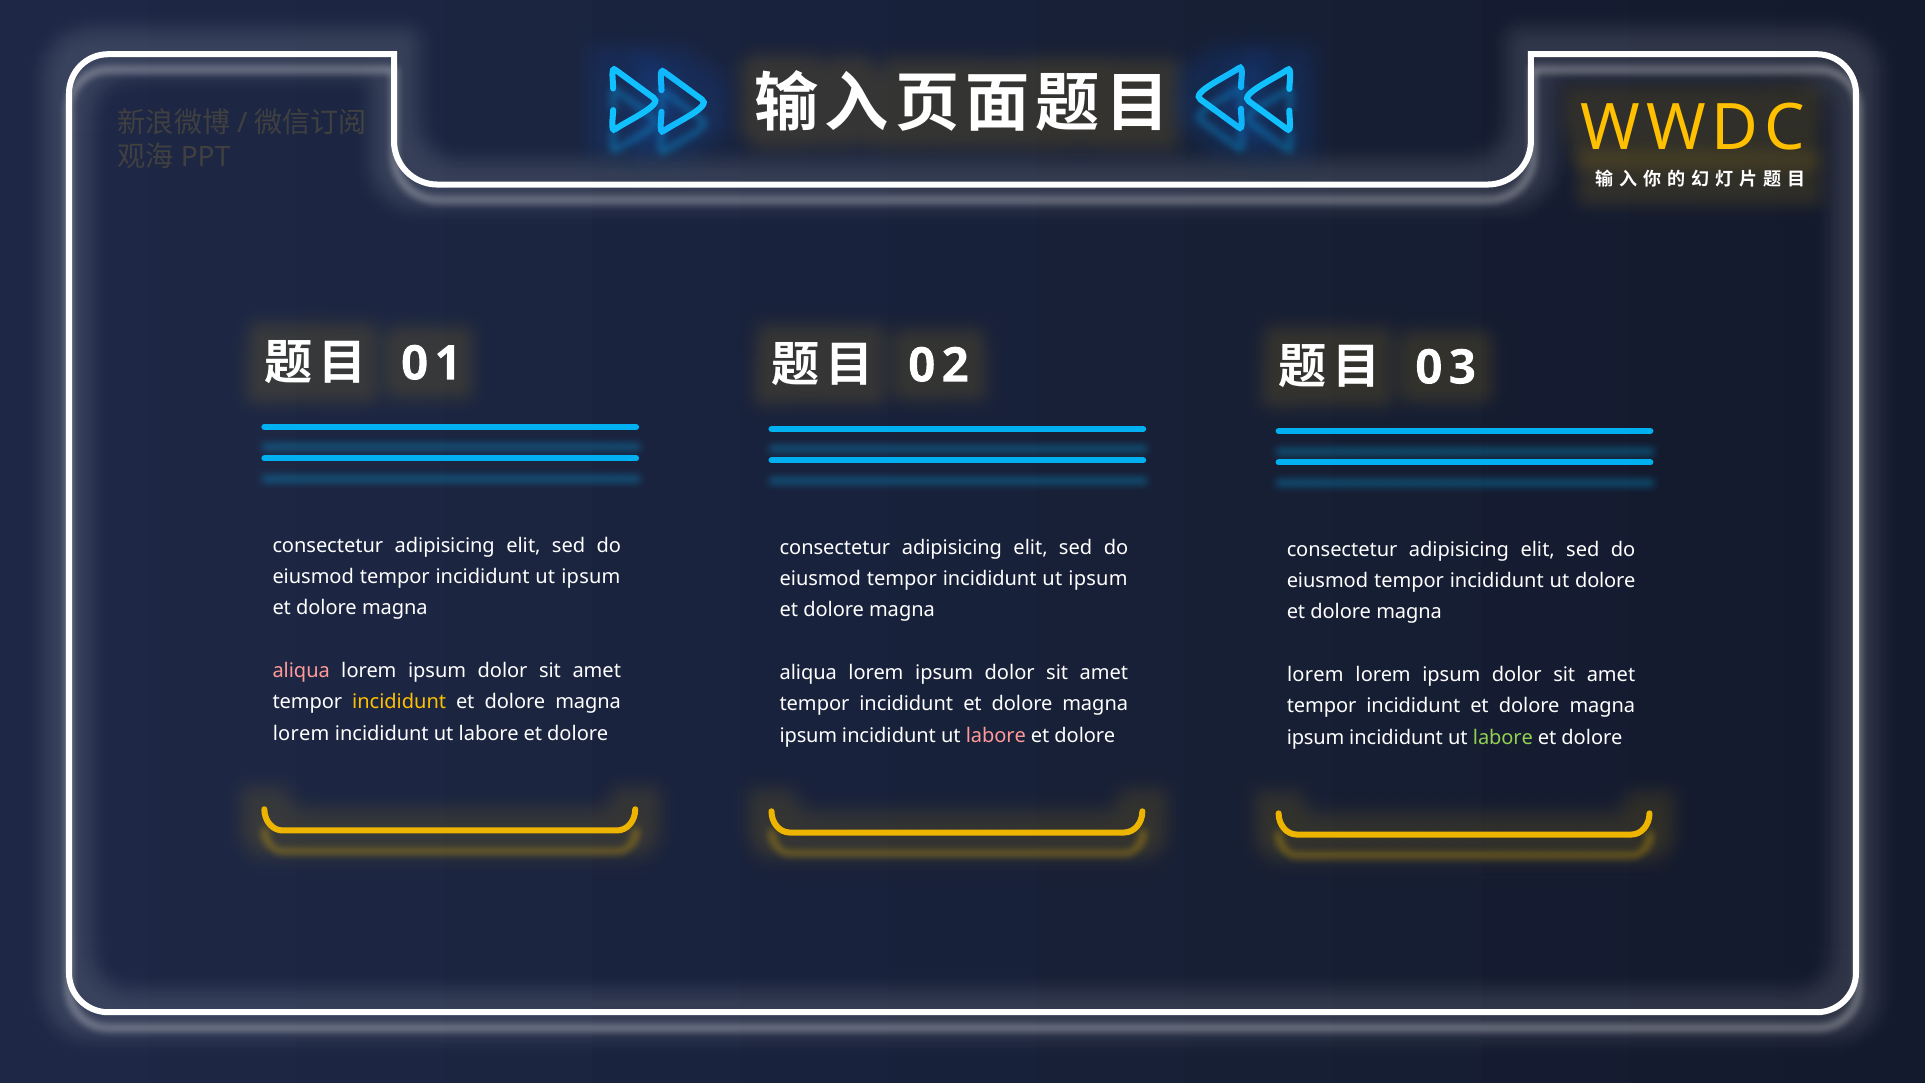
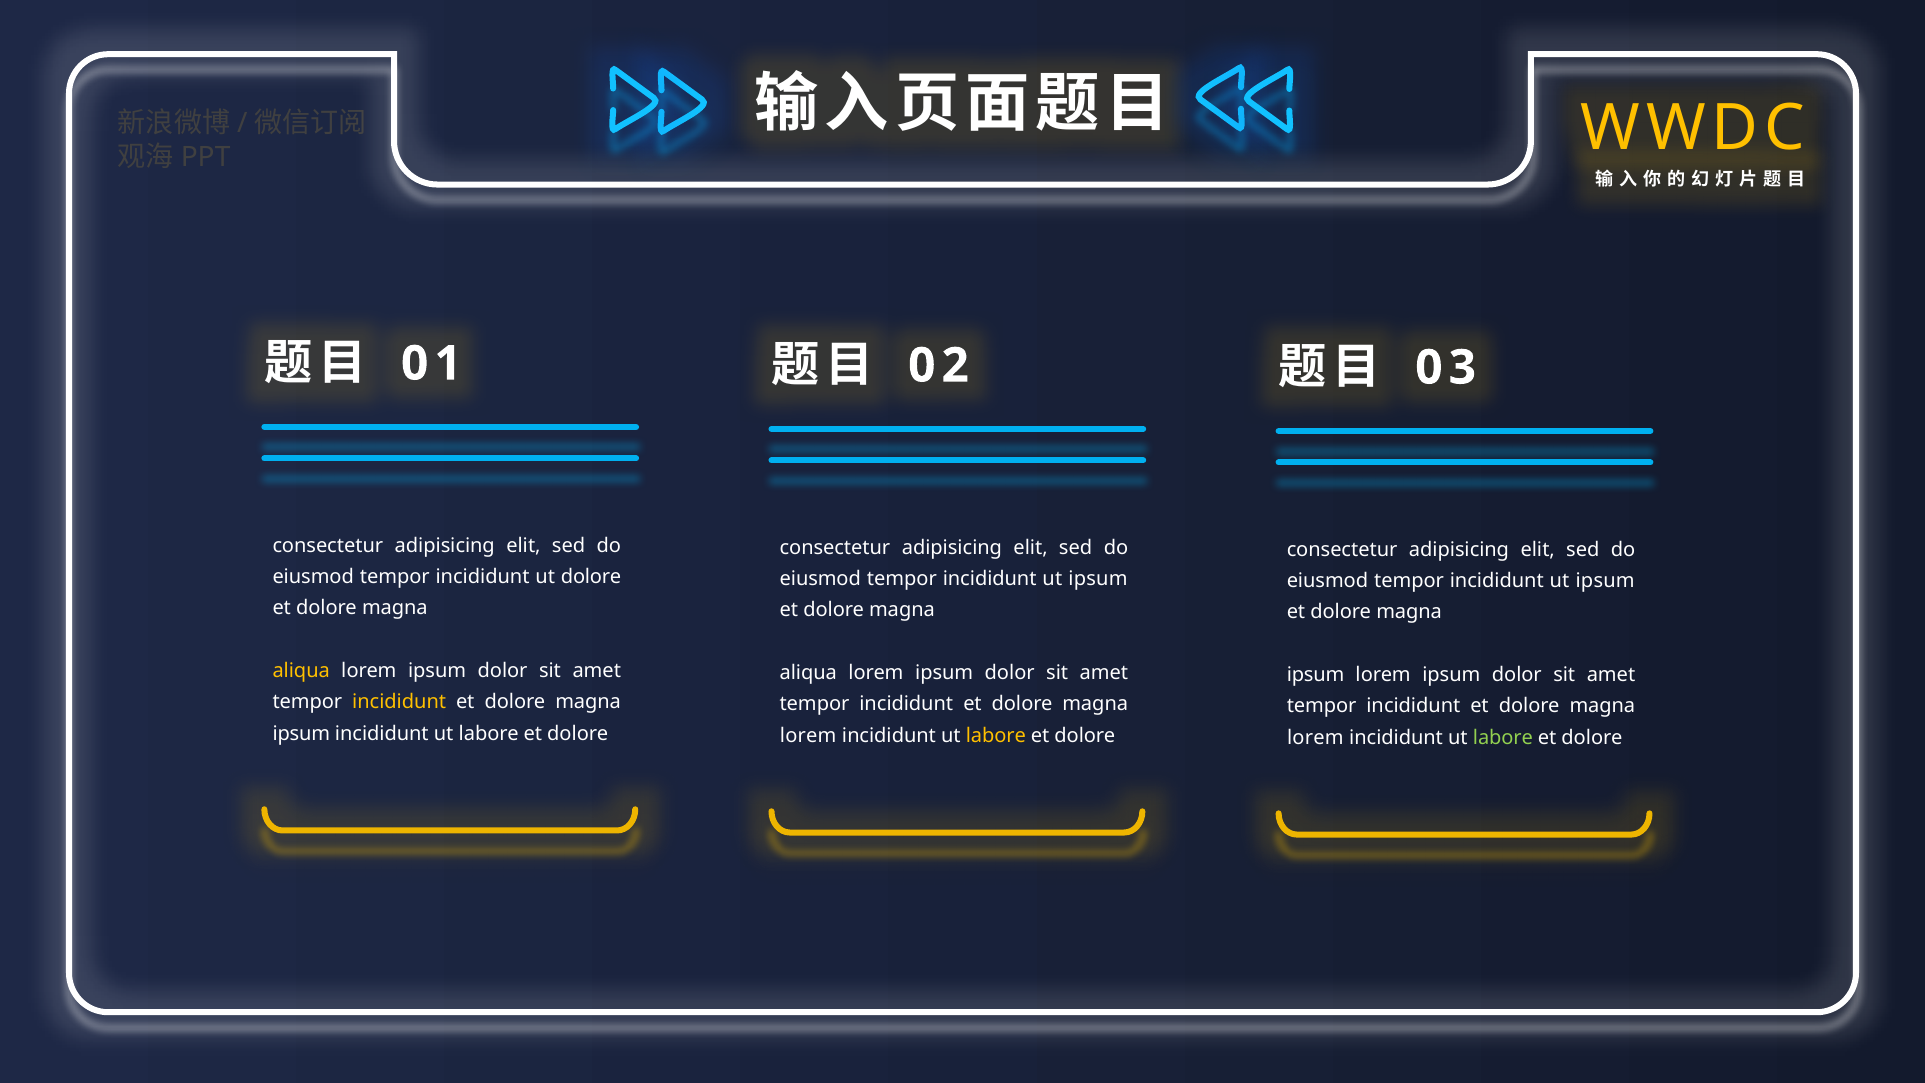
ipsum at (591, 577): ipsum -> dolore
dolore at (1605, 581): dolore -> ipsum
aliqua at (301, 671) colour: pink -> yellow
lorem at (1315, 675): lorem -> ipsum
lorem at (301, 733): lorem -> ipsum
ipsum at (808, 735): ipsum -> lorem
labore at (996, 735) colour: pink -> yellow
ipsum at (1316, 737): ipsum -> lorem
